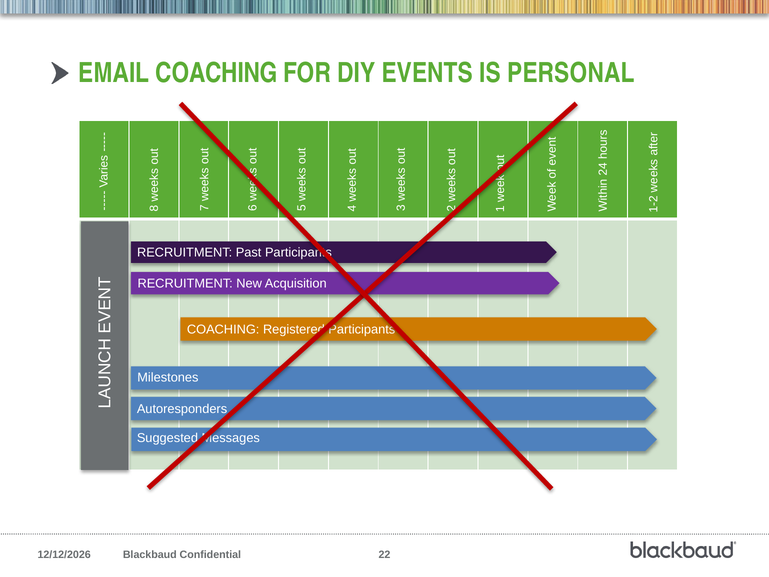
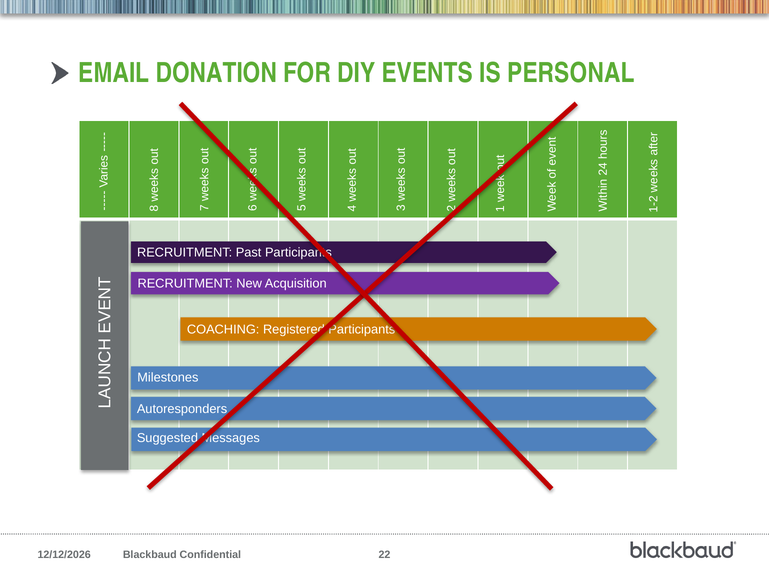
EMAIL COACHING: COACHING -> DONATION
